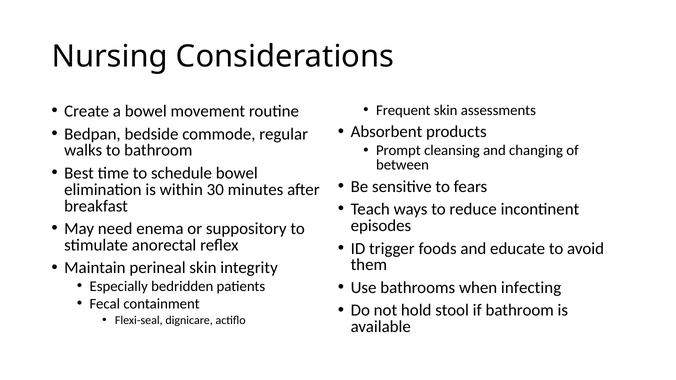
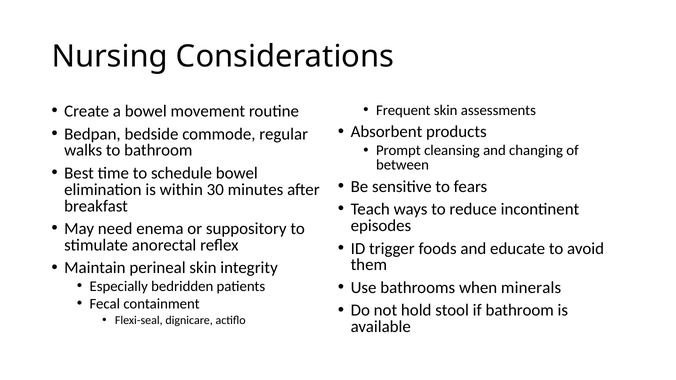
infecting: infecting -> minerals
